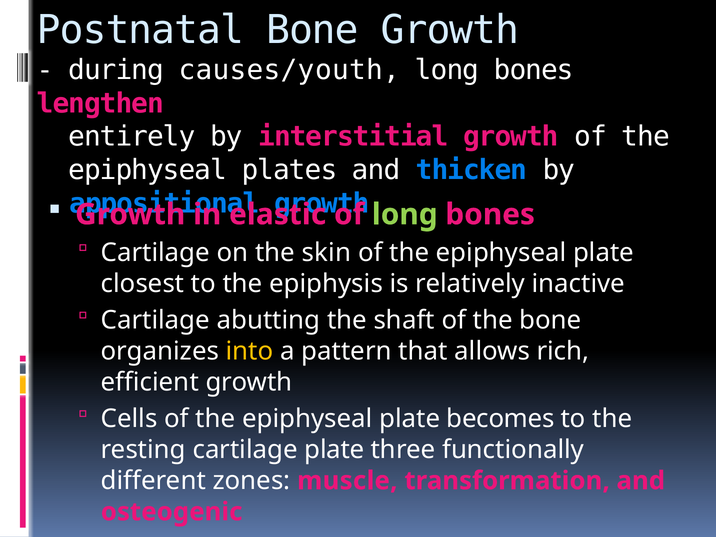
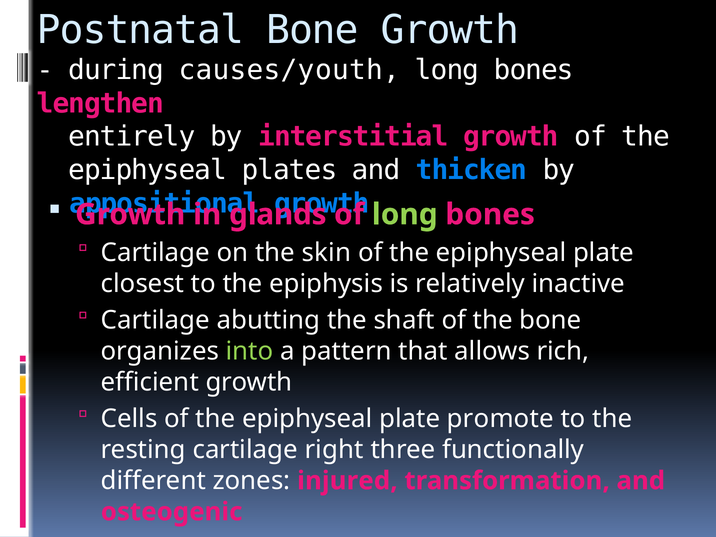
elastic: elastic -> glands
into colour: yellow -> light green
becomes: becomes -> promote
cartilage plate: plate -> right
muscle: muscle -> injured
